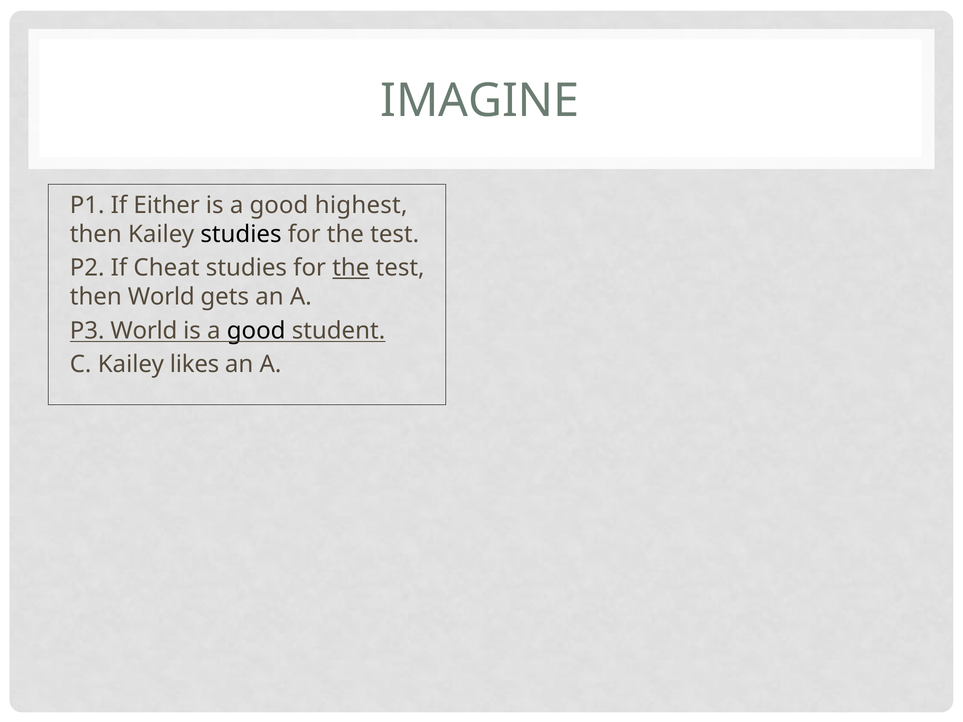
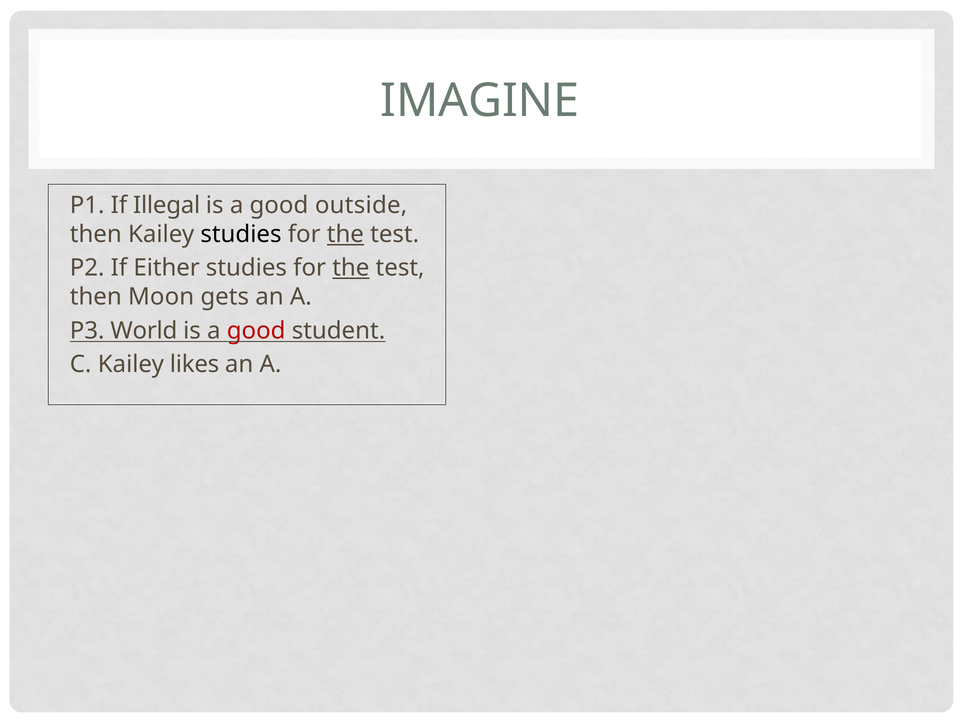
Either: Either -> Illegal
highest: highest -> outside
the at (345, 234) underline: none -> present
Cheat: Cheat -> Either
then World: World -> Moon
good at (256, 331) colour: black -> red
